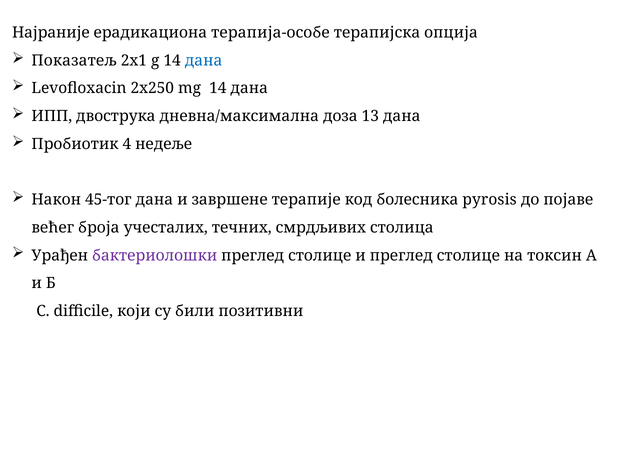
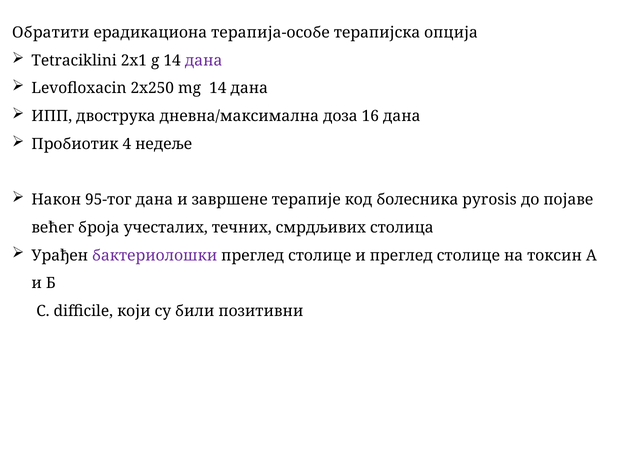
Најраније: Најраније -> Обратити
Показатељ: Показатељ -> Tetraciklini
дана at (204, 61) colour: blue -> purple
13: 13 -> 16
45-тог: 45-тог -> 95-тог
